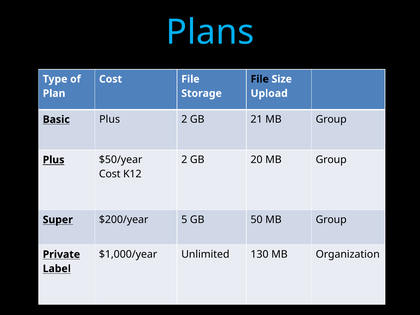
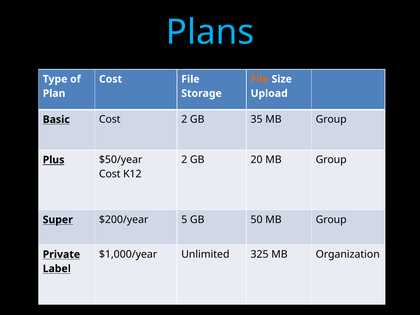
File at (260, 79) colour: black -> orange
Basic Plus: Plus -> Cost
21: 21 -> 35
130: 130 -> 325
